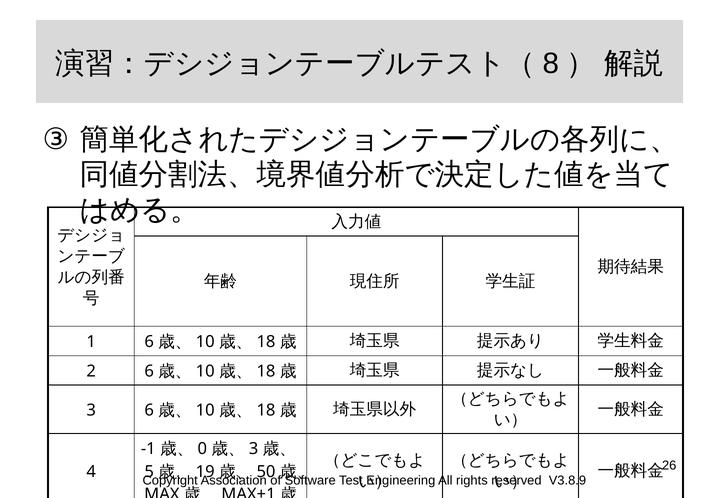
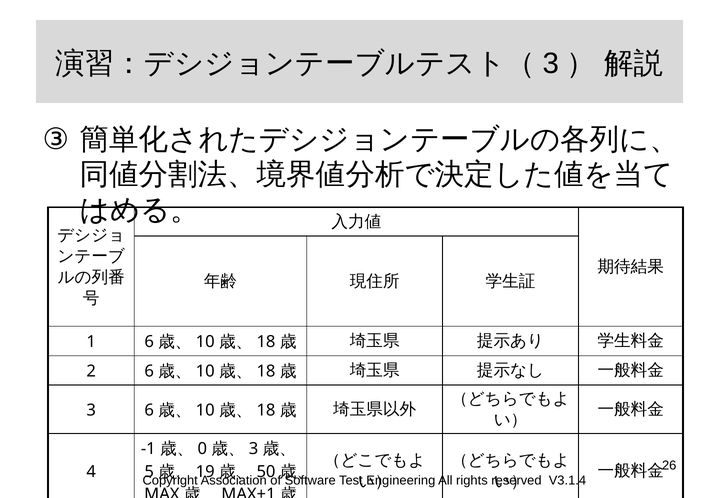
8 at (551, 63): 8 -> 3
V3.8.9: V3.8.9 -> V3.1.4
